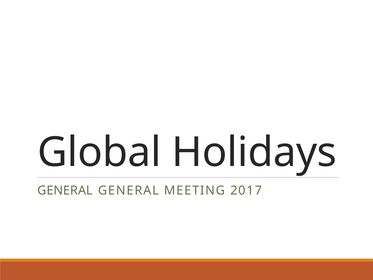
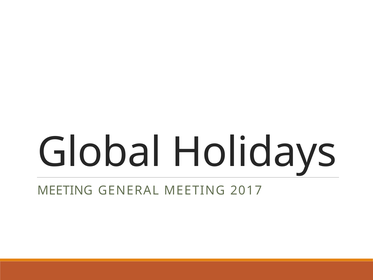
GENERAL at (65, 190): GENERAL -> MEETING
